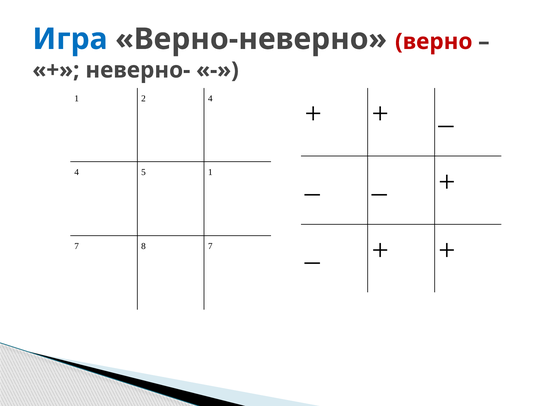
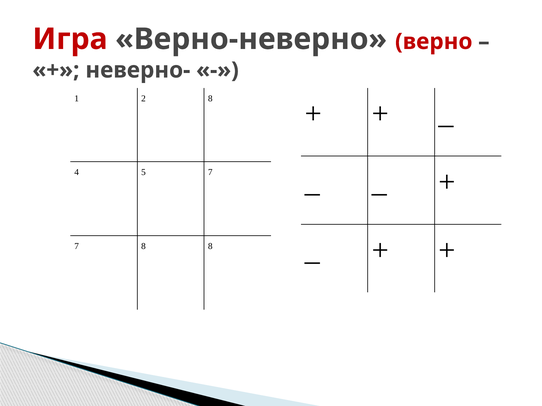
Игра colour: blue -> red
2 4: 4 -> 8
5 1: 1 -> 7
8 7: 7 -> 8
